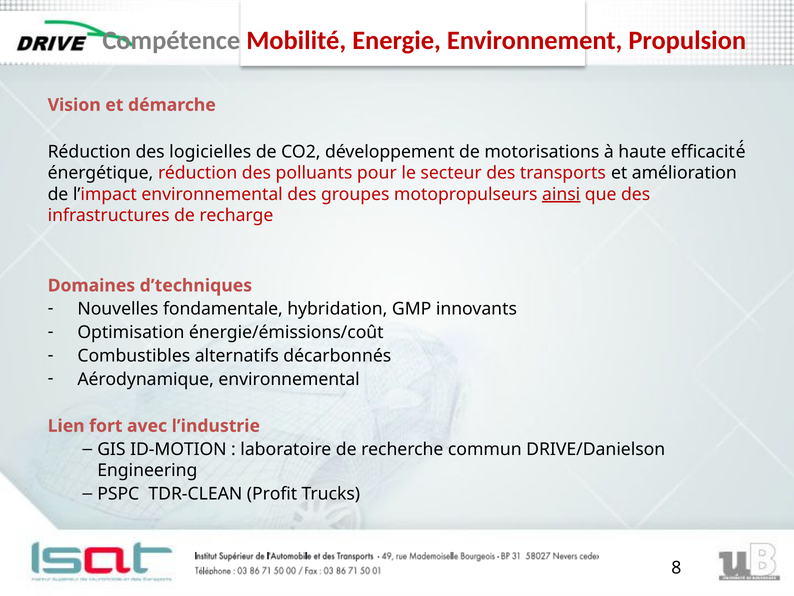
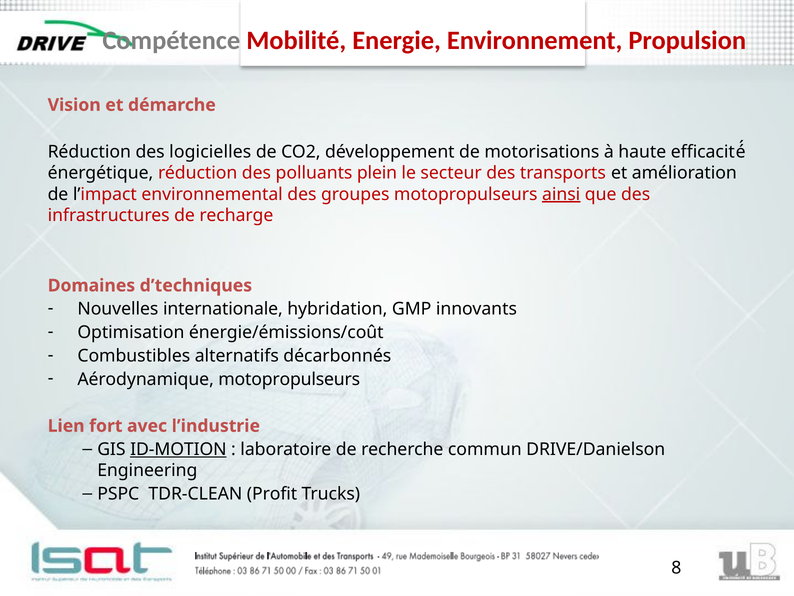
pour: pour -> plein
fondamentale: fondamentale -> internationale
Aérodynamique environnemental: environnemental -> motopropulseurs
ID-MOTION underline: none -> present
